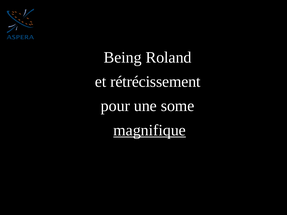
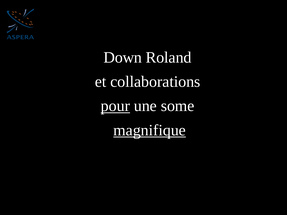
Being: Being -> Down
rétrécissement: rétrécissement -> collaborations
pour underline: none -> present
